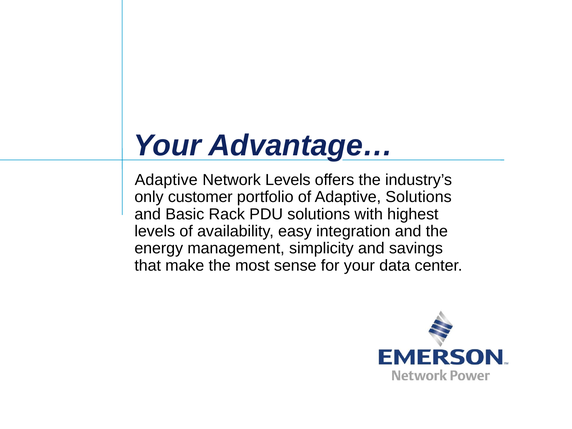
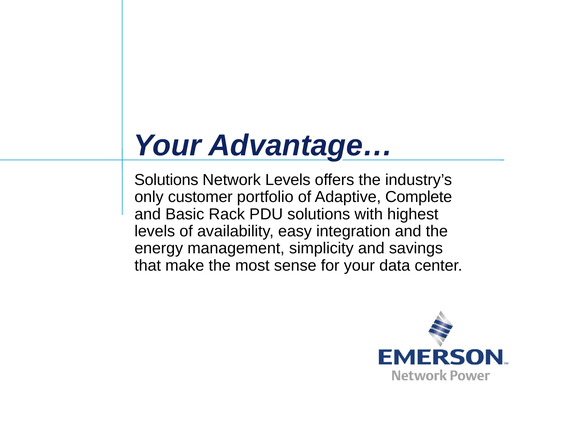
Adaptive at (166, 180): Adaptive -> Solutions
Adaptive Solutions: Solutions -> Complete
